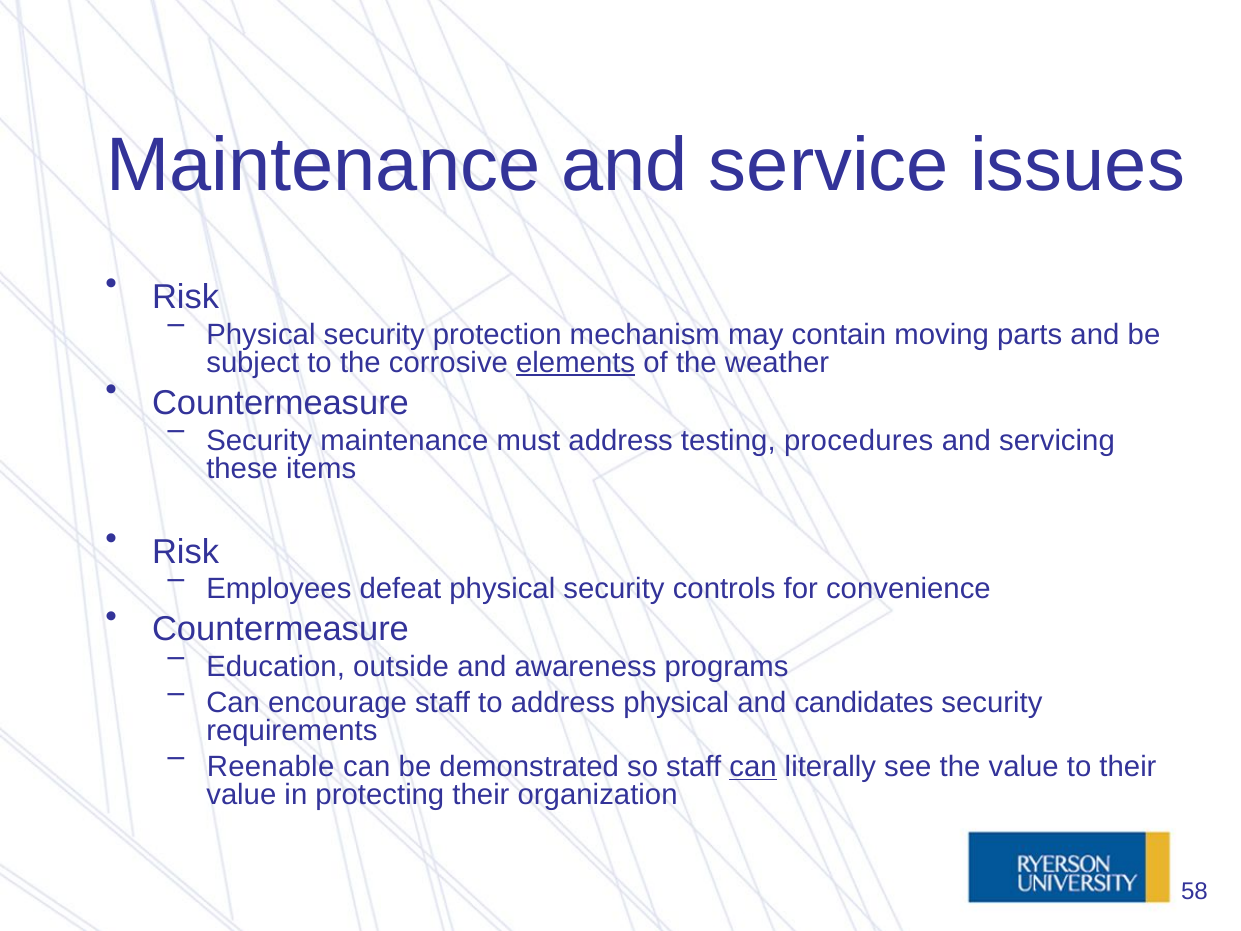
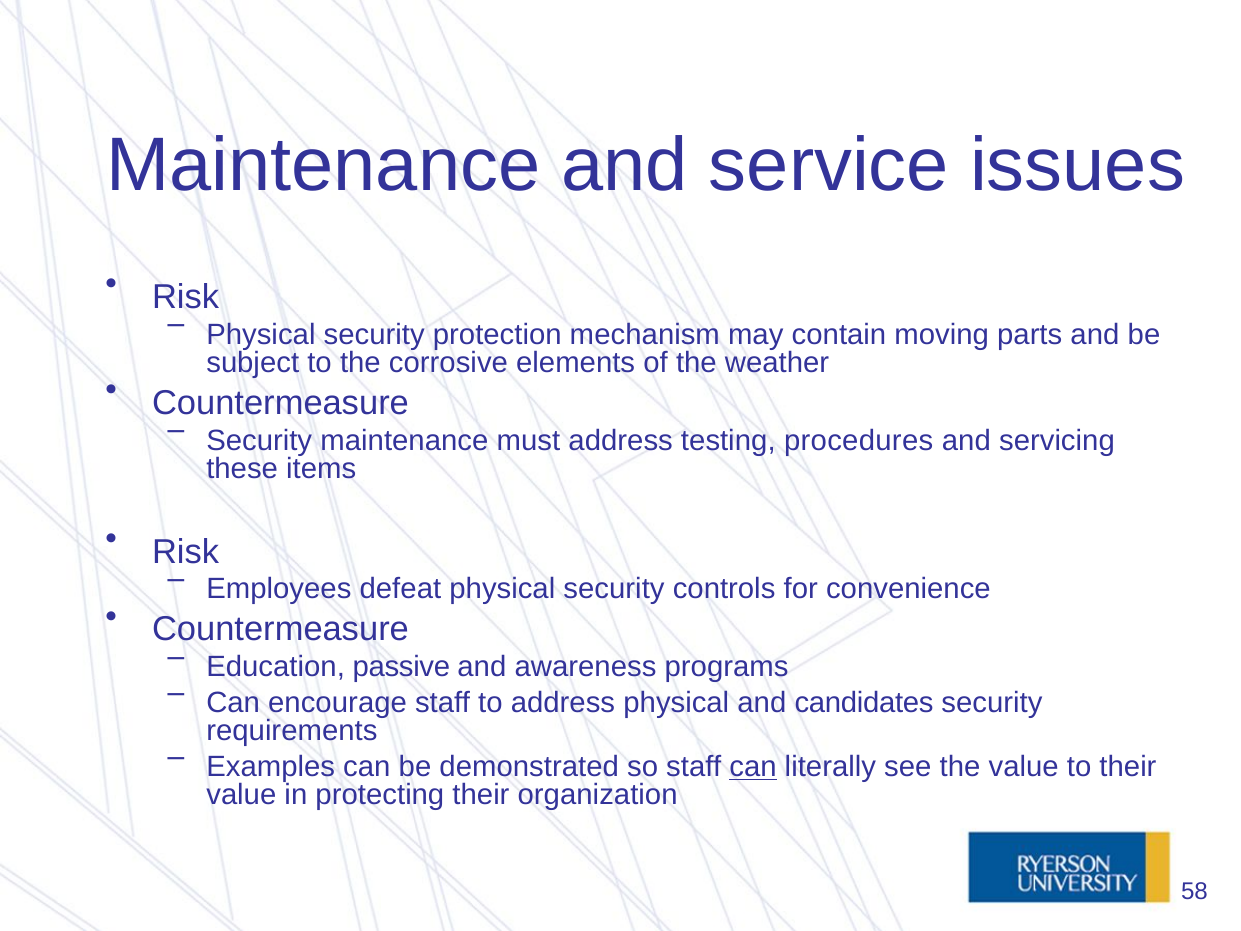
elements underline: present -> none
outside: outside -> passive
Reenable: Reenable -> Examples
